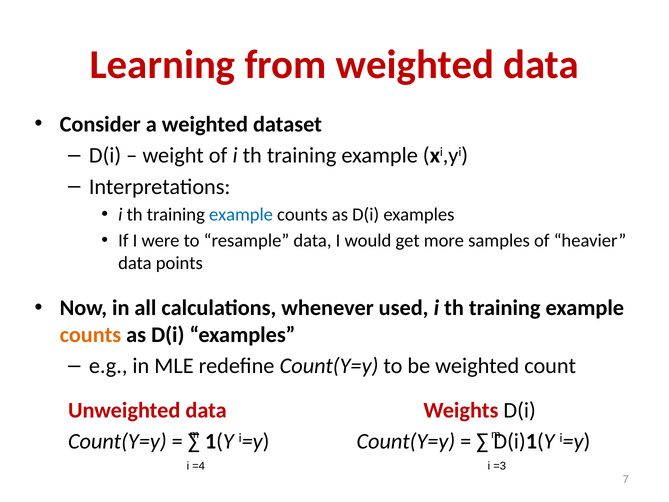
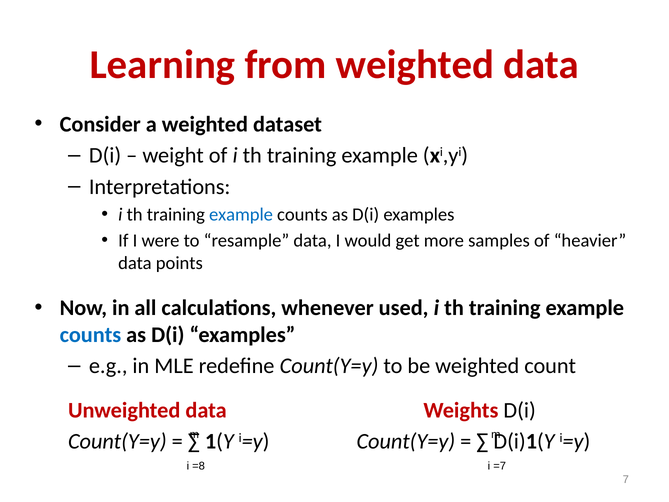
counts at (90, 335) colour: orange -> blue
=4: =4 -> =8
=3: =3 -> =7
